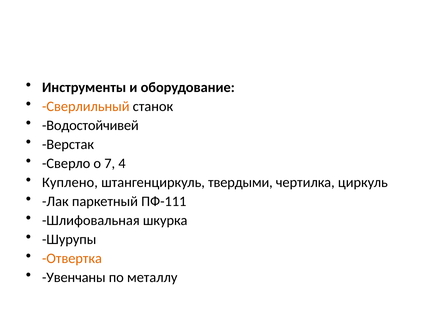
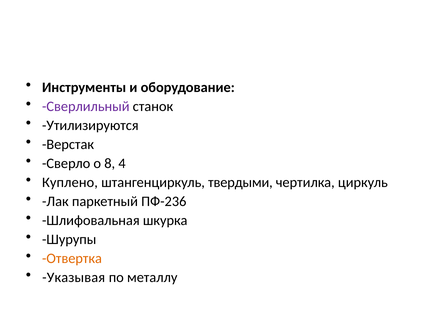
Сверлильный colour: orange -> purple
Водостойчивей: Водостойчивей -> Утилизируются
7: 7 -> 8
ПФ-111: ПФ-111 -> ПФ-236
Увенчаны: Увенчаны -> Указывая
